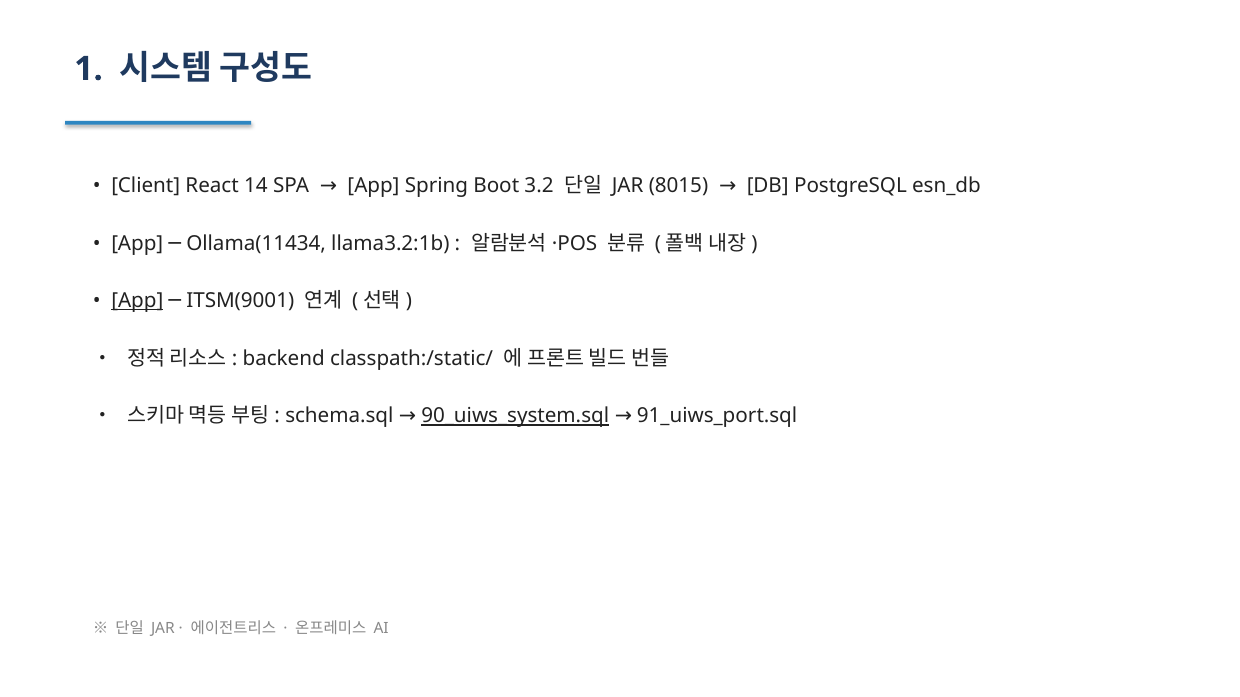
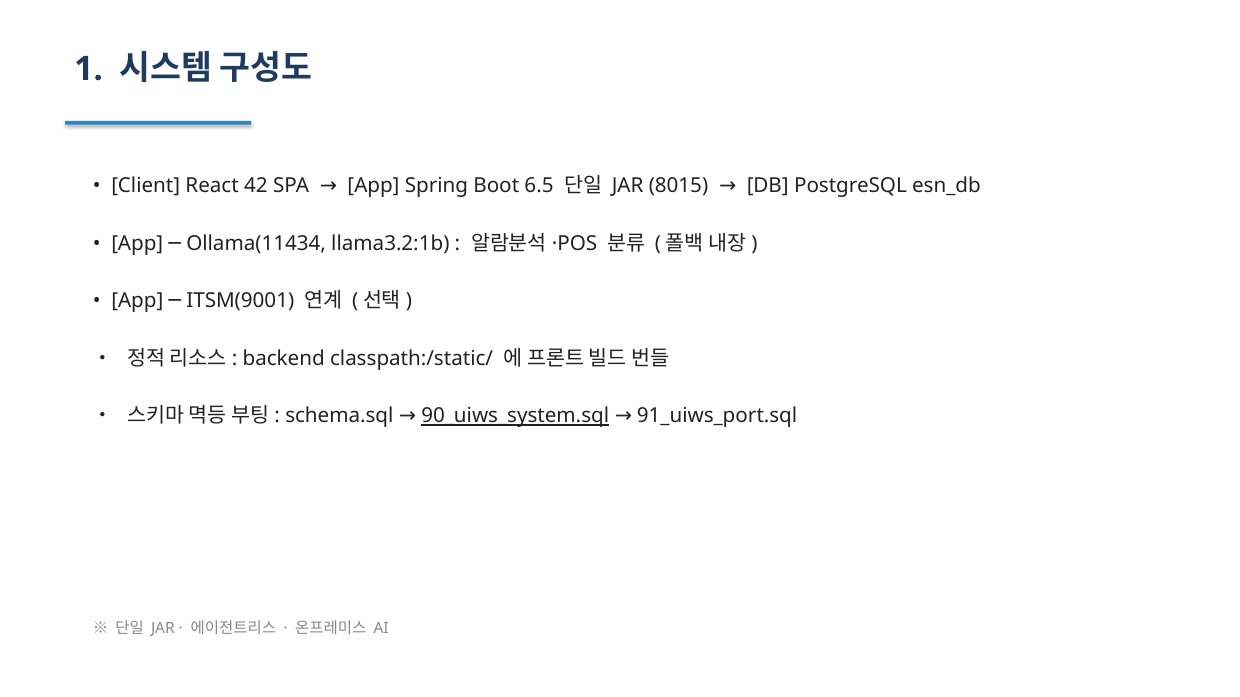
14: 14 -> 42
3.2: 3.2 -> 6.5
App at (137, 301) underline: present -> none
